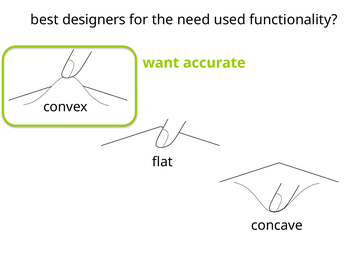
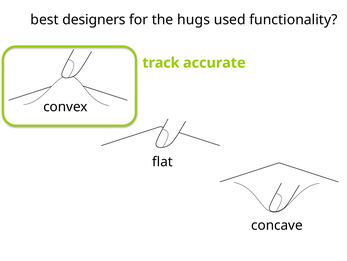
need: need -> hugs
want: want -> track
